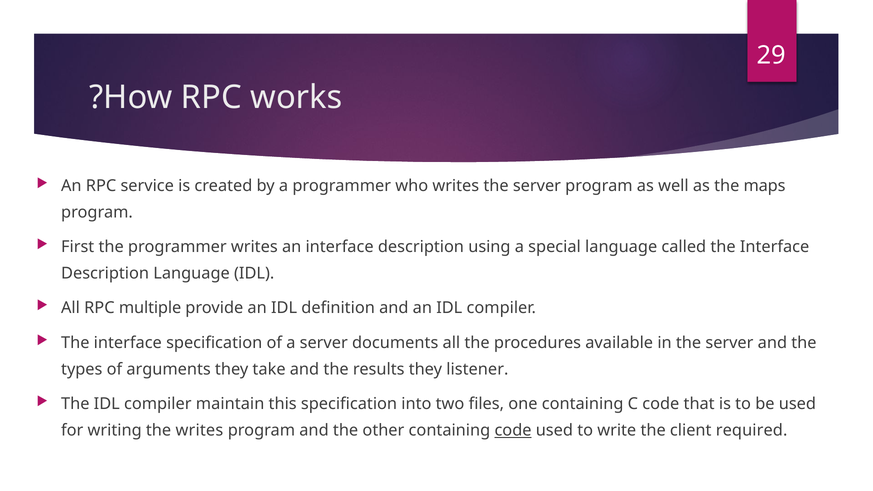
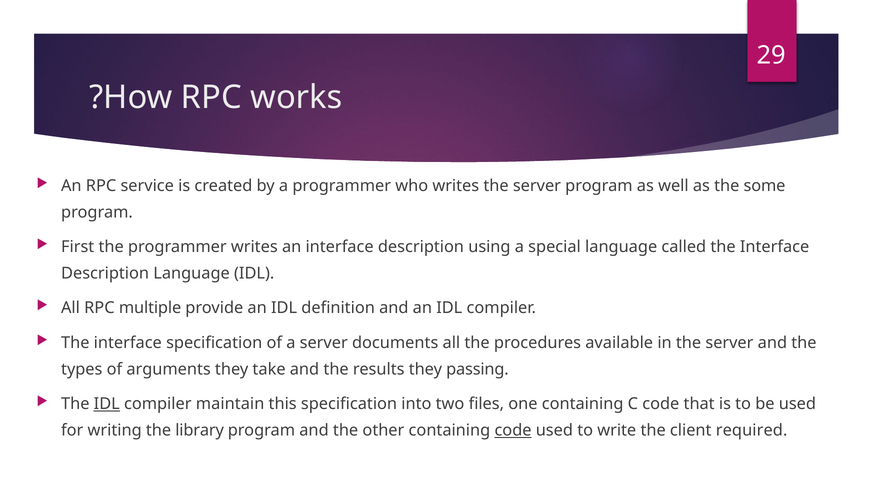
maps: maps -> some
listener: listener -> passing
IDL at (107, 404) underline: none -> present
the writes: writes -> library
